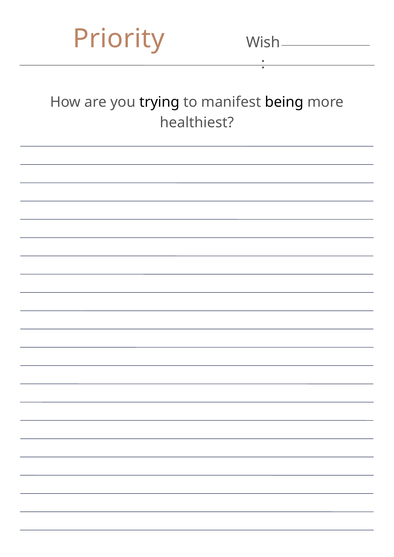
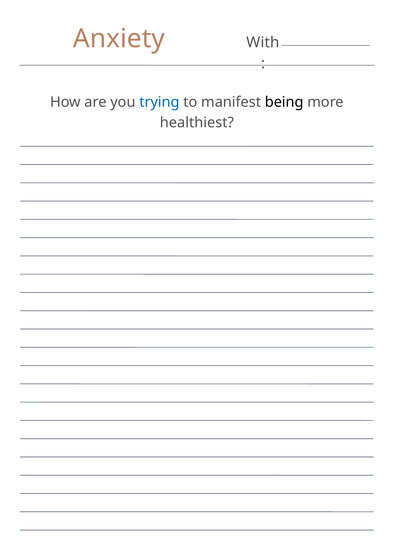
Priority: Priority -> Anxiety
Wish: Wish -> With
trying colour: black -> blue
